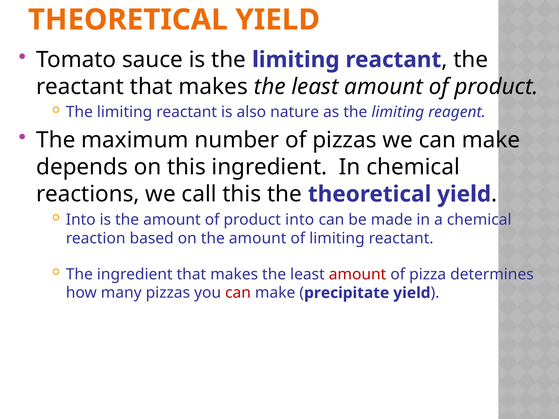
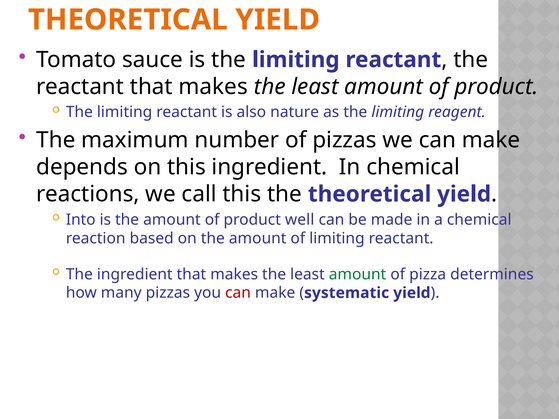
product into: into -> well
amount at (358, 274) colour: red -> green
precipitate: precipitate -> systematic
